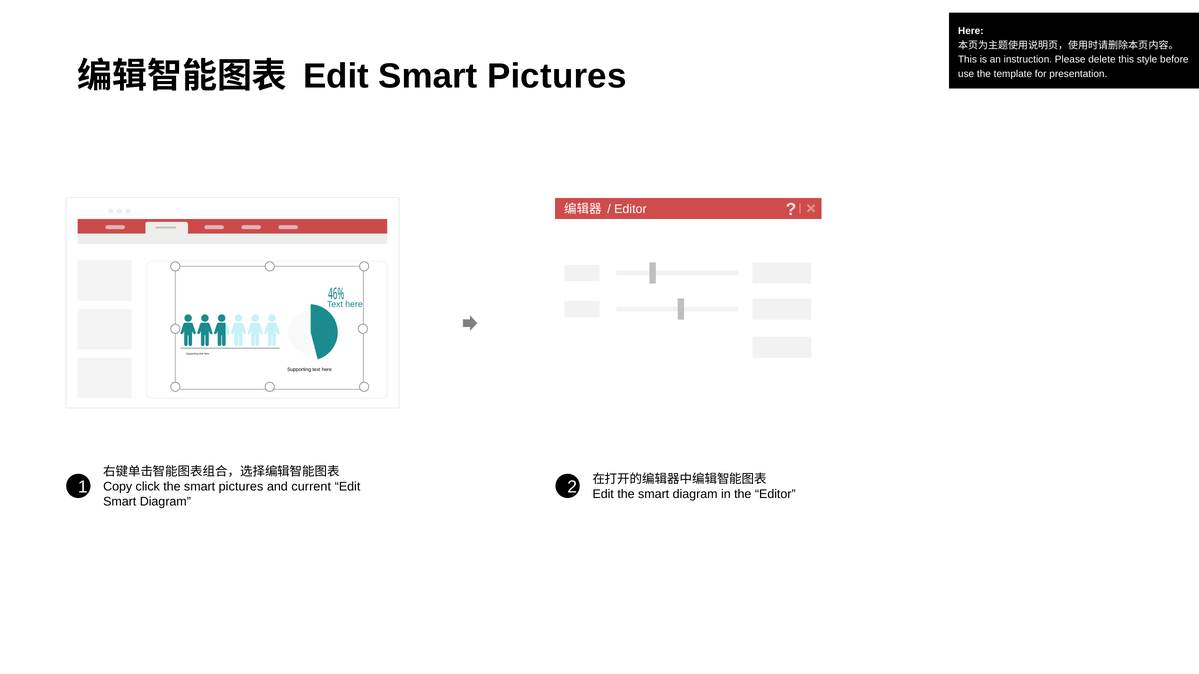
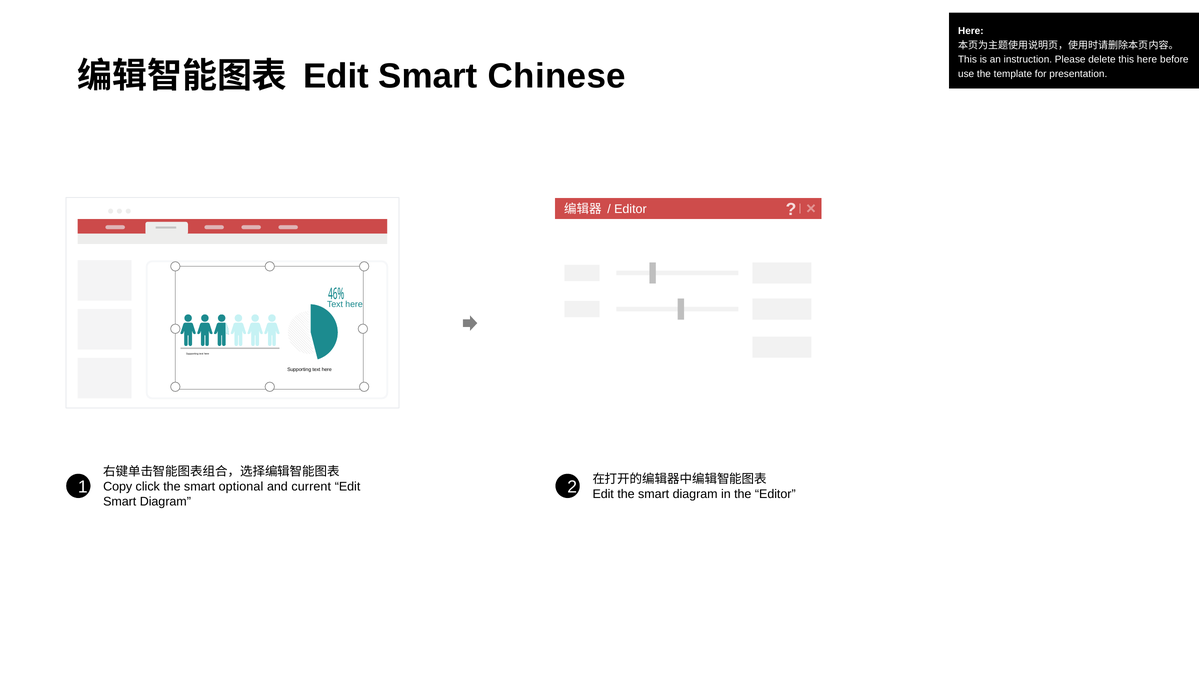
this style: style -> here
Edit Smart Pictures: Pictures -> Chinese
the smart pictures: pictures -> optional
